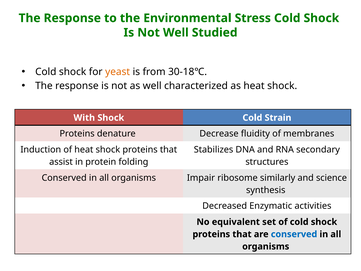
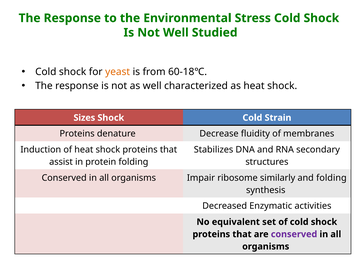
30-18℃: 30-18℃ -> 60-18℃
With: With -> Sizes
and science: science -> folding
conserved at (294, 234) colour: blue -> purple
